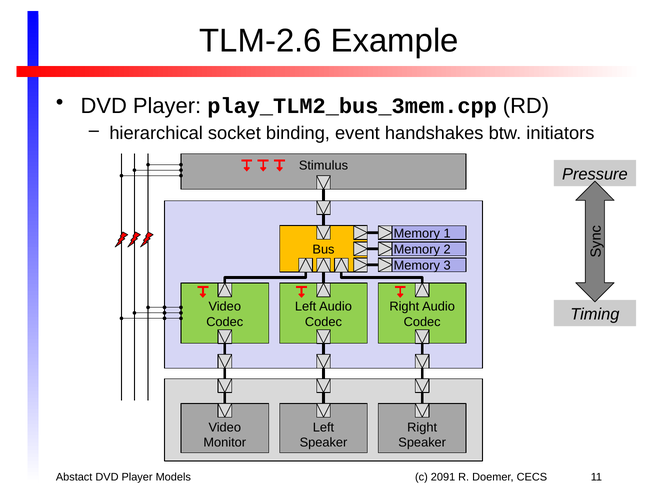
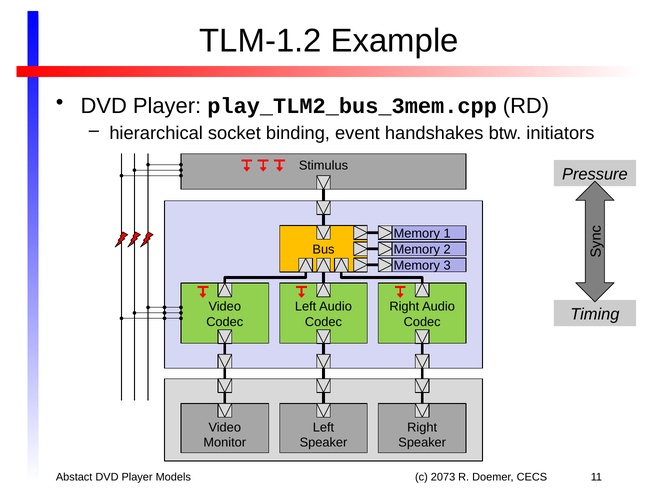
TLM-2.6: TLM-2.6 -> TLM-1.2
2091: 2091 -> 2073
